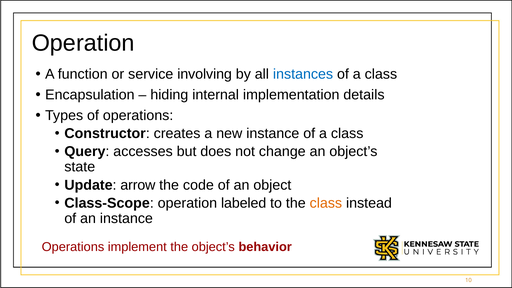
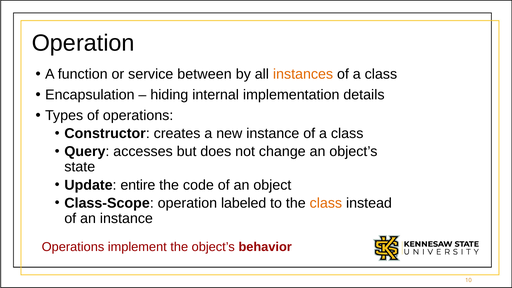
involving: involving -> between
instances colour: blue -> orange
arrow: arrow -> entire
